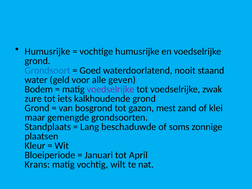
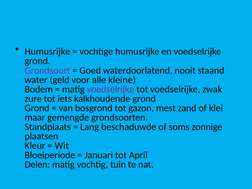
Grondsoort colour: blue -> purple
geven: geven -> kleine
Krans: Krans -> Delen
wilt: wilt -> tuin
